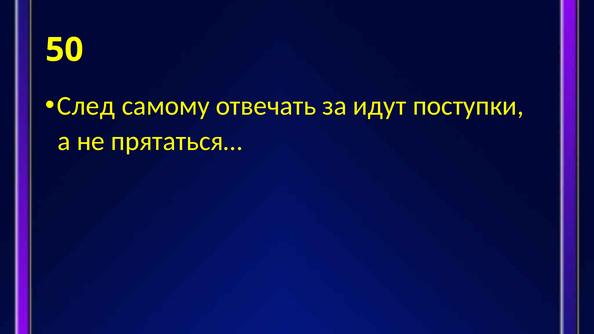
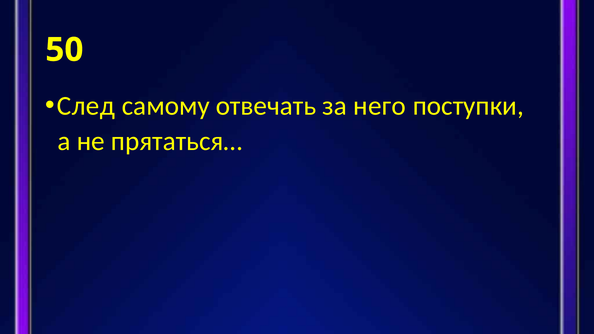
идут: идут -> него
